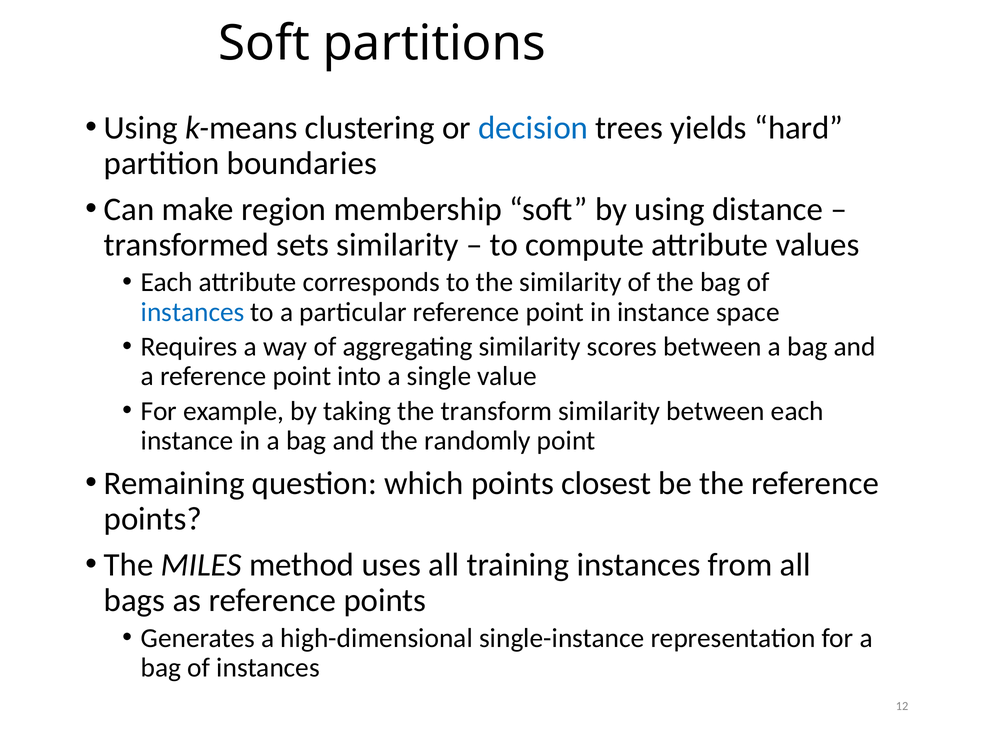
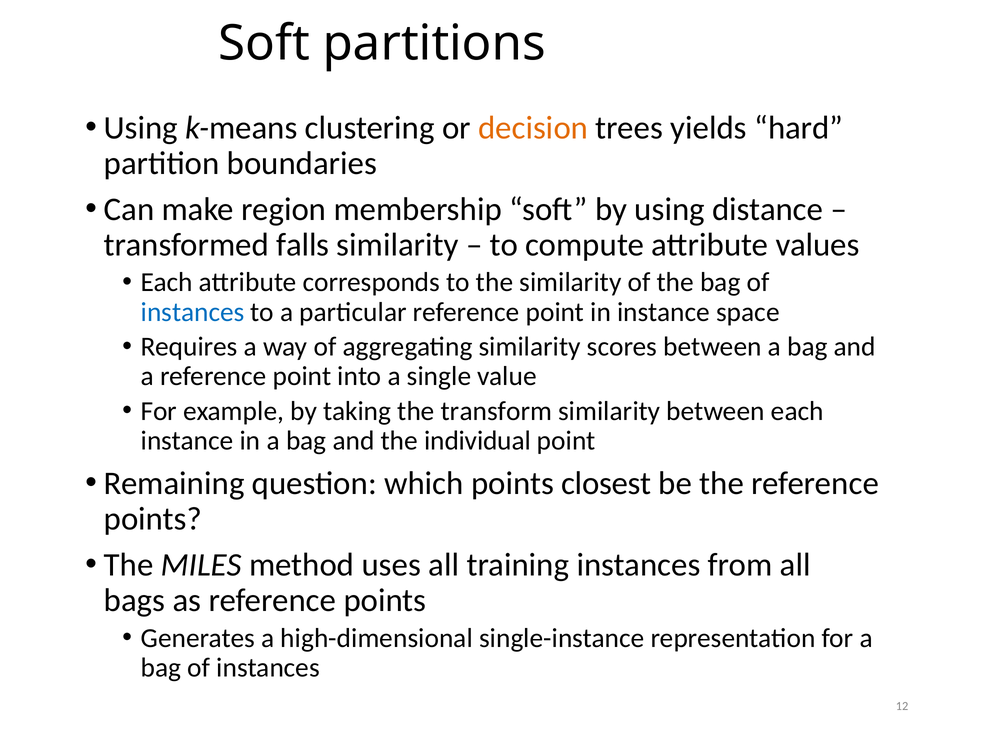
decision colour: blue -> orange
sets: sets -> falls
randomly: randomly -> individual
